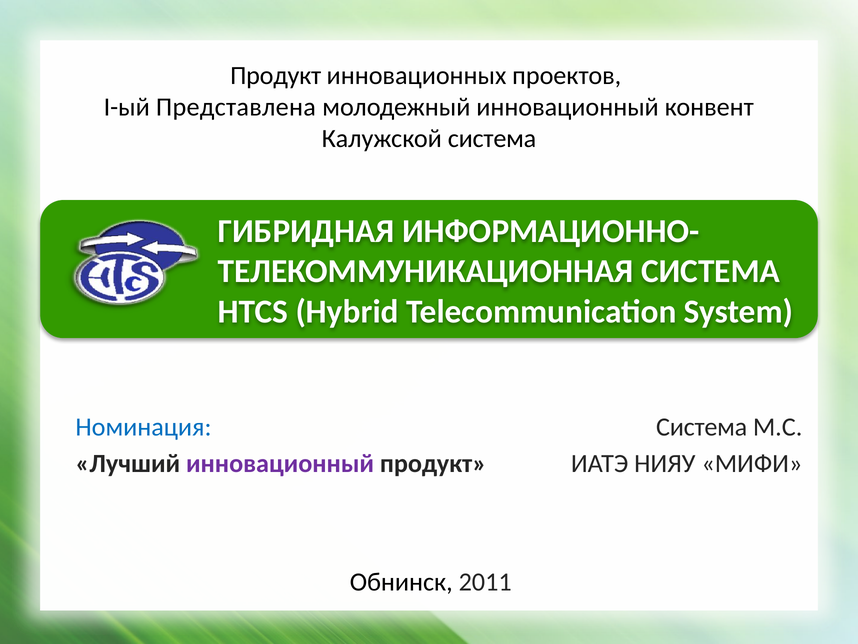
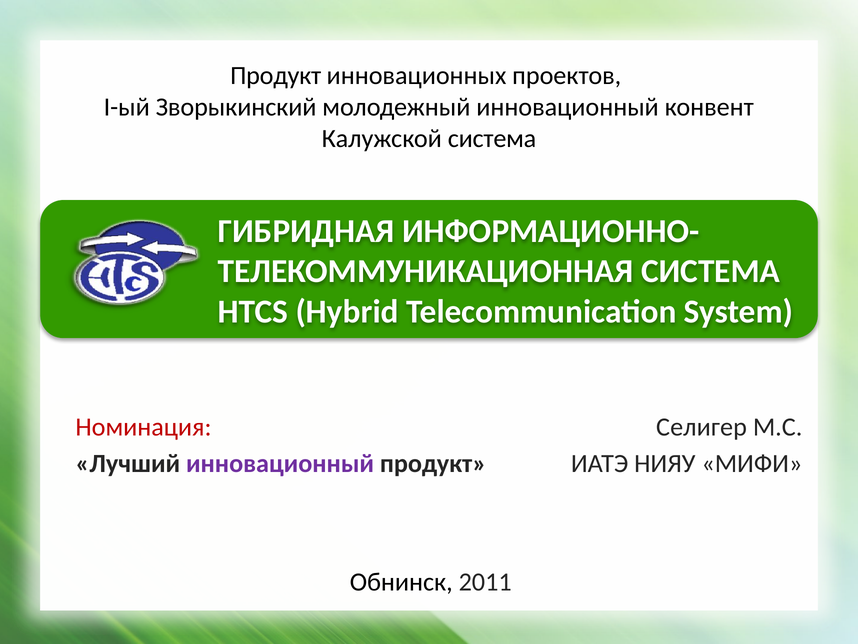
Представлена: Представлена -> Зворыкинский
Номинация colour: blue -> red
Система at (702, 427): Система -> Селигер
